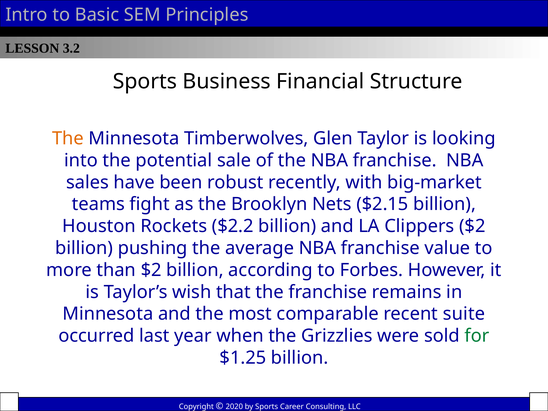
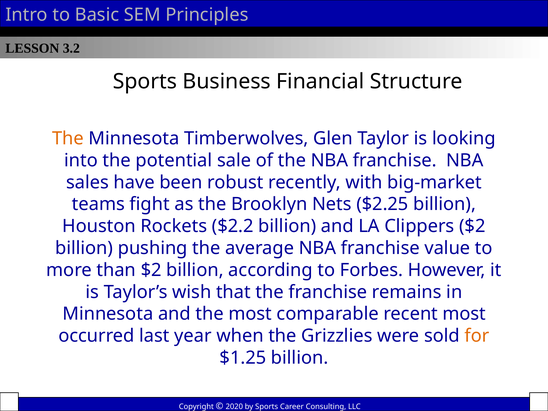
$2.15: $2.15 -> $2.25
recent suite: suite -> most
for colour: green -> orange
